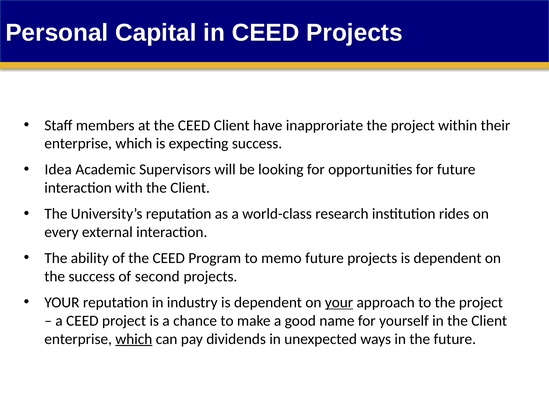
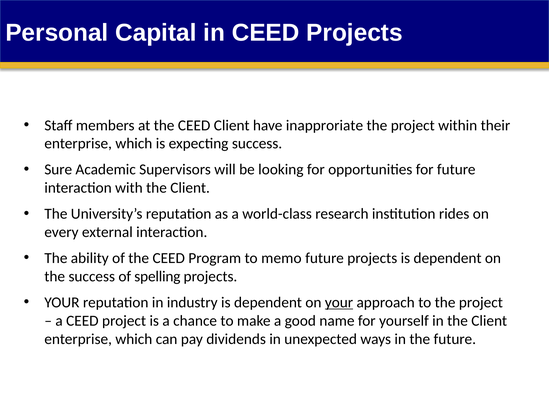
Idea: Idea -> Sure
second: second -> spelling
which at (134, 339) underline: present -> none
